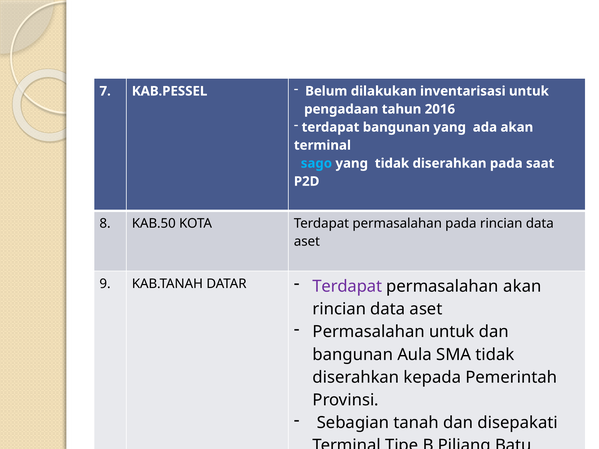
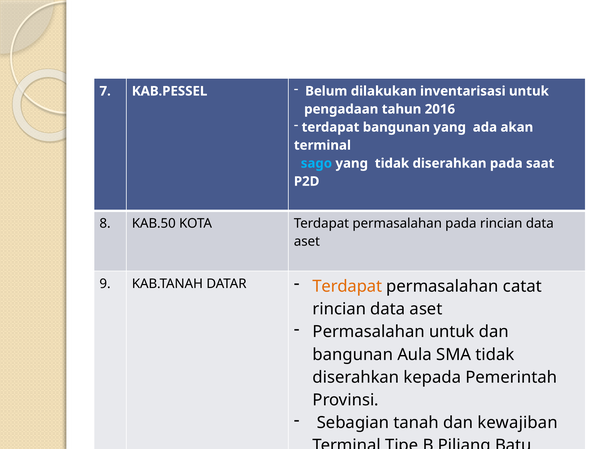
Terdapat at (347, 286) colour: purple -> orange
permasalahan akan: akan -> catat
disepakati: disepakati -> kewajiban
